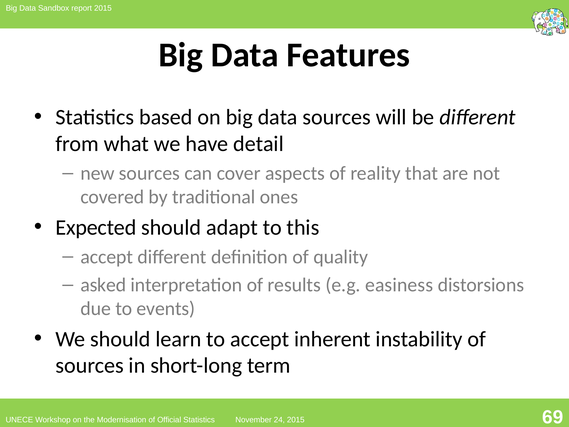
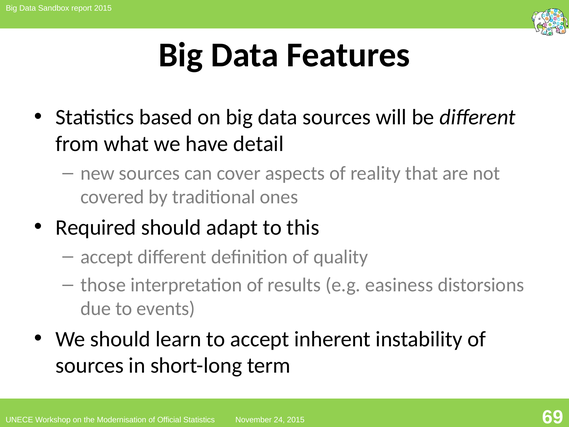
Expected: Expected -> Required
asked: asked -> those
